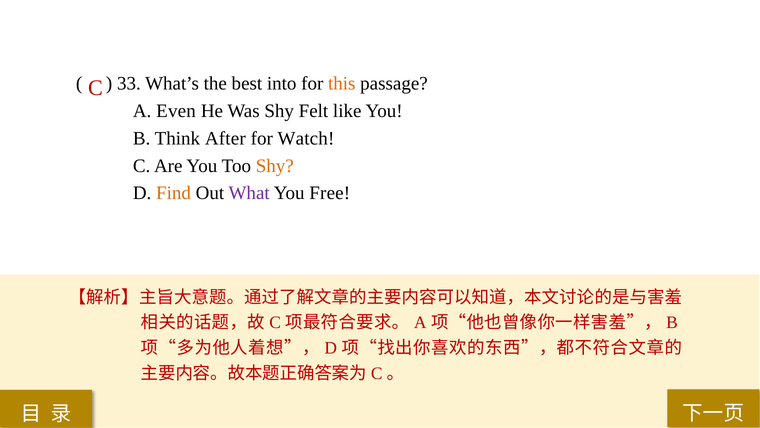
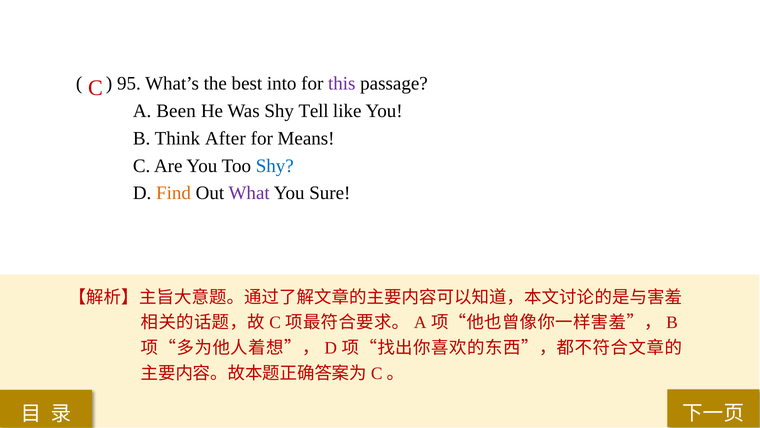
33: 33 -> 95
this colour: orange -> purple
Even: Even -> Been
Felt: Felt -> Tell
Watch: Watch -> Means
Shy at (275, 166) colour: orange -> blue
Free: Free -> Sure
